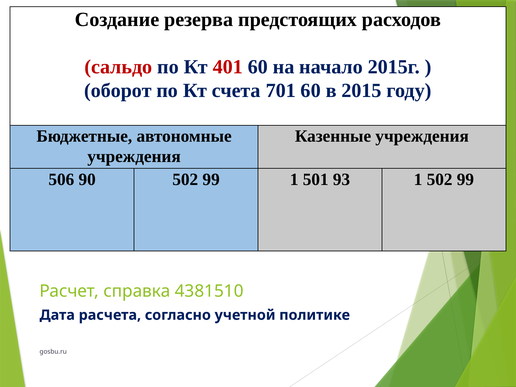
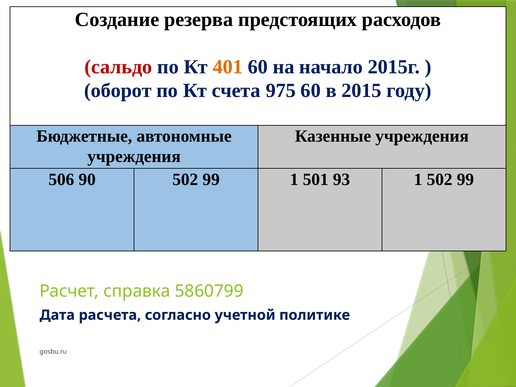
401 colour: red -> orange
701: 701 -> 975
4381510: 4381510 -> 5860799
